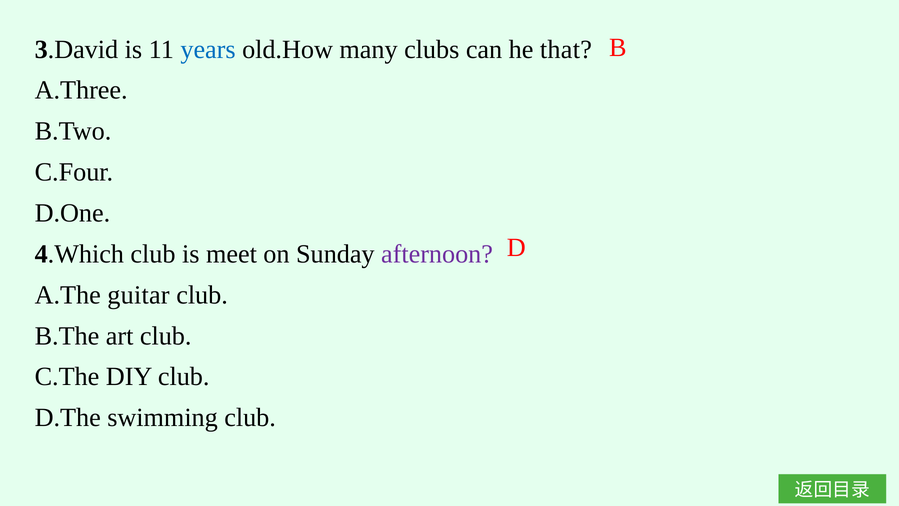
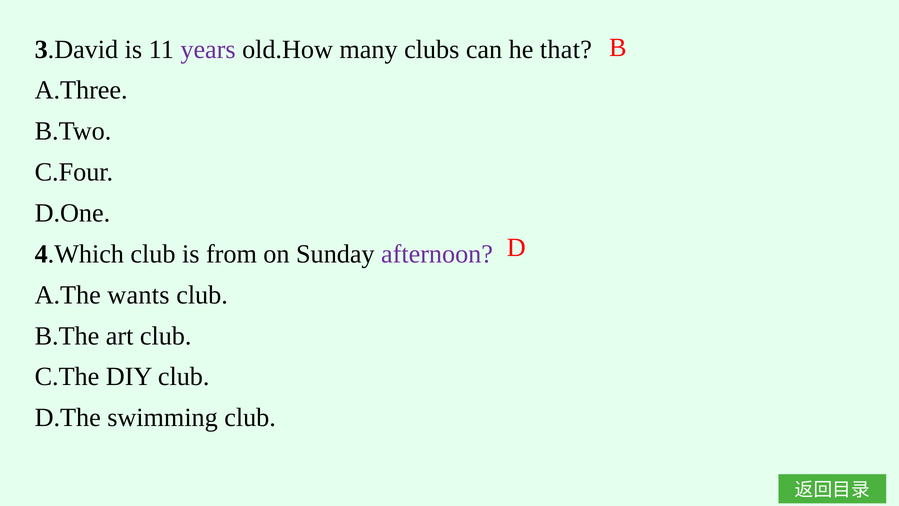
years colour: blue -> purple
meet: meet -> from
guitar: guitar -> wants
